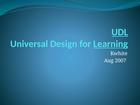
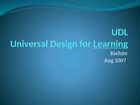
UDL underline: present -> none
